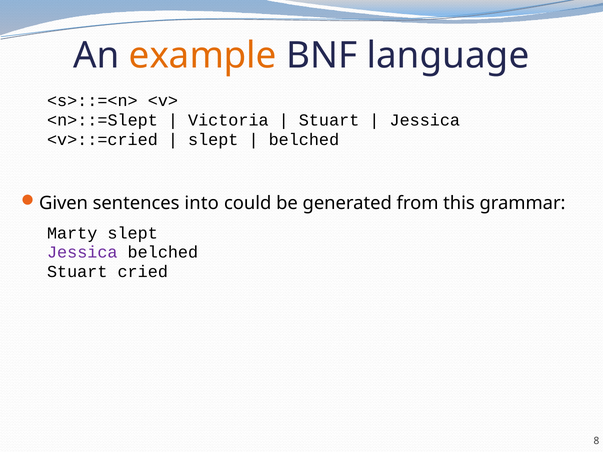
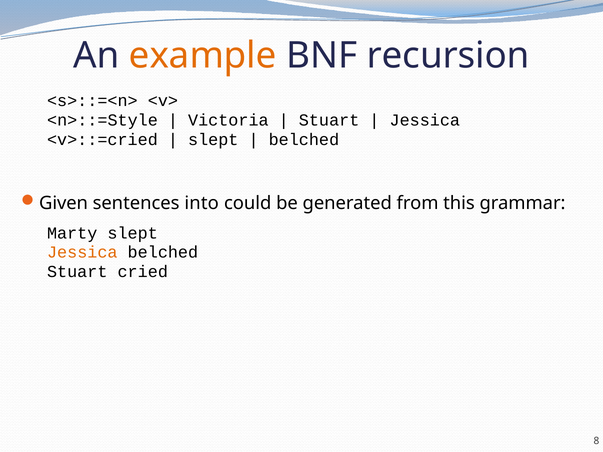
language: language -> recursion
<n>::=Slept: <n>::=Slept -> <n>::=Style
Jessica at (82, 253) colour: purple -> orange
